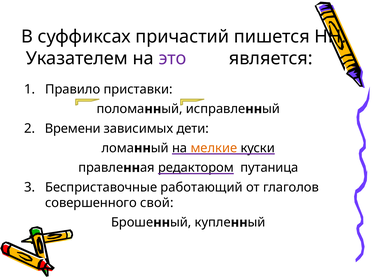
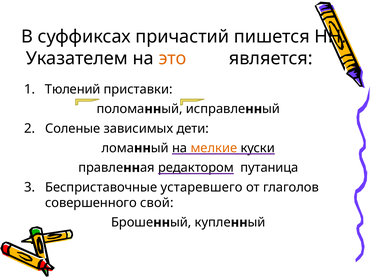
это colour: purple -> orange
Правило: Правило -> Тюлений
Времени: Времени -> Соленые
работающий: работающий -> устаревшего
